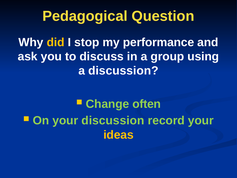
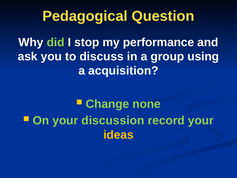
did colour: yellow -> light green
a discussion: discussion -> acquisition
often: often -> none
